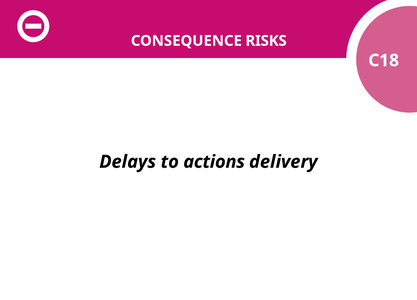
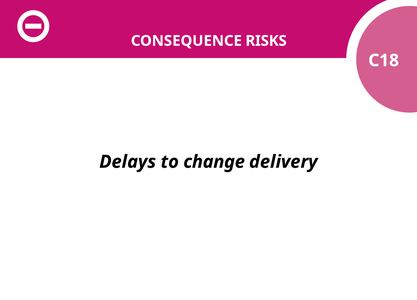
actions: actions -> change
